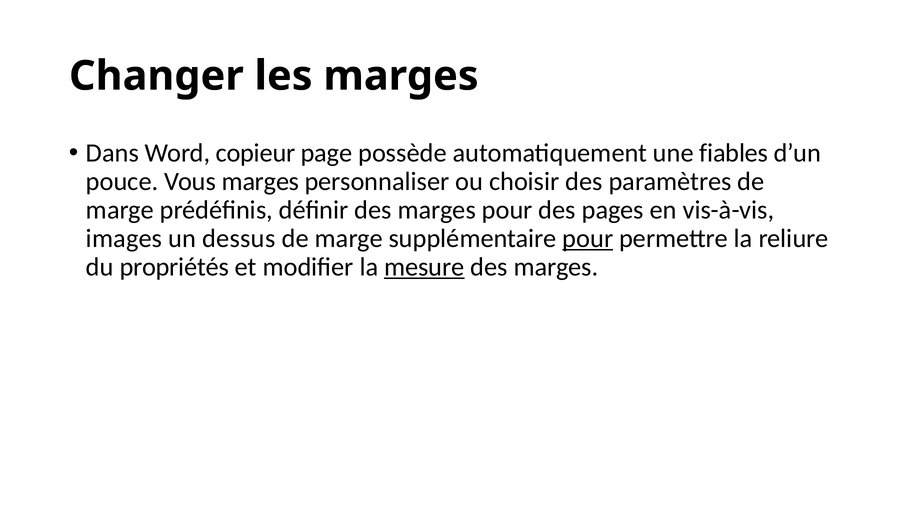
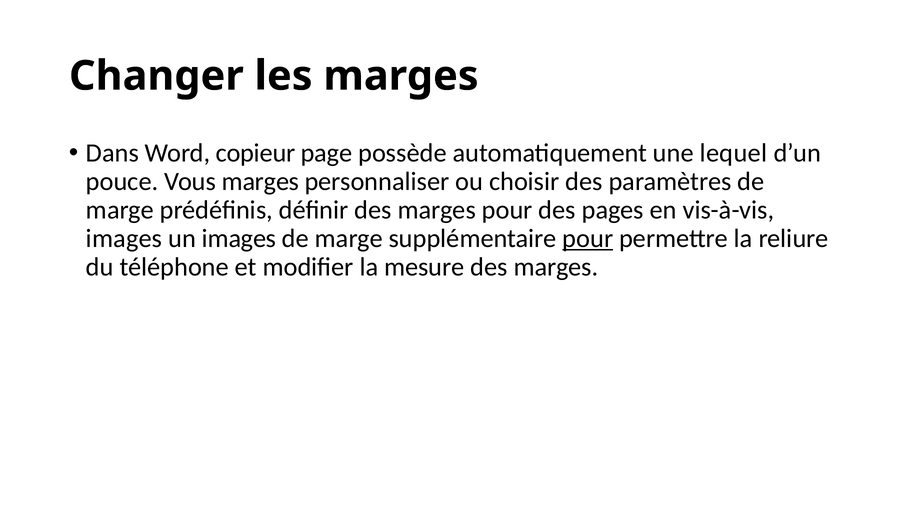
fiables: fiables -> lequel
un dessus: dessus -> images
propriétés: propriétés -> téléphone
mesure underline: present -> none
